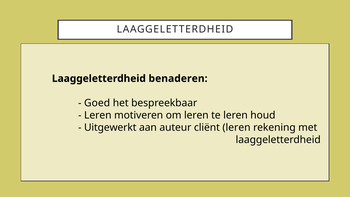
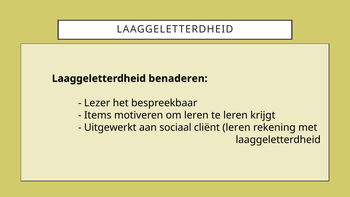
Goed: Goed -> Lezer
Leren at (98, 115): Leren -> Items
houd: houd -> krijgt
auteur: auteur -> sociaal
